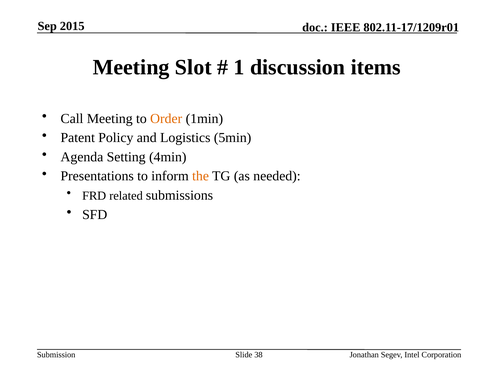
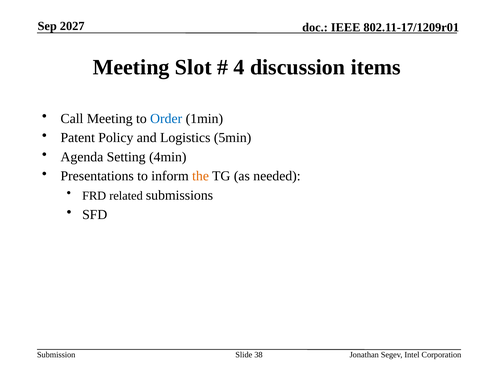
2015: 2015 -> 2027
1: 1 -> 4
Order colour: orange -> blue
